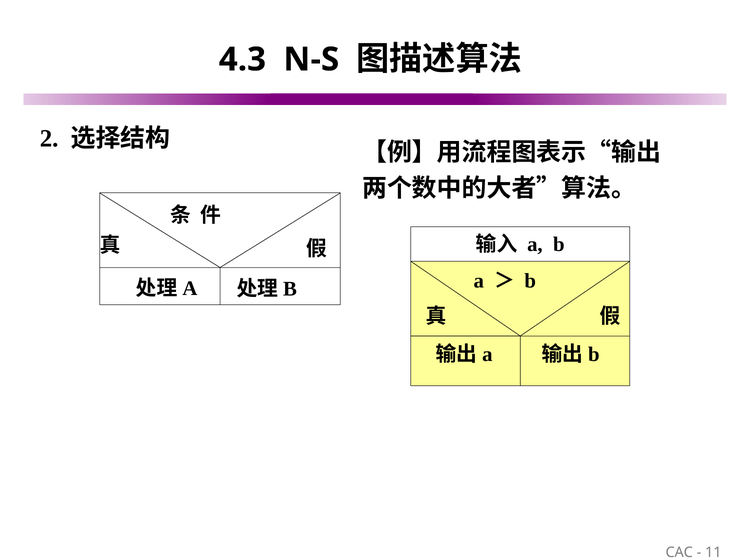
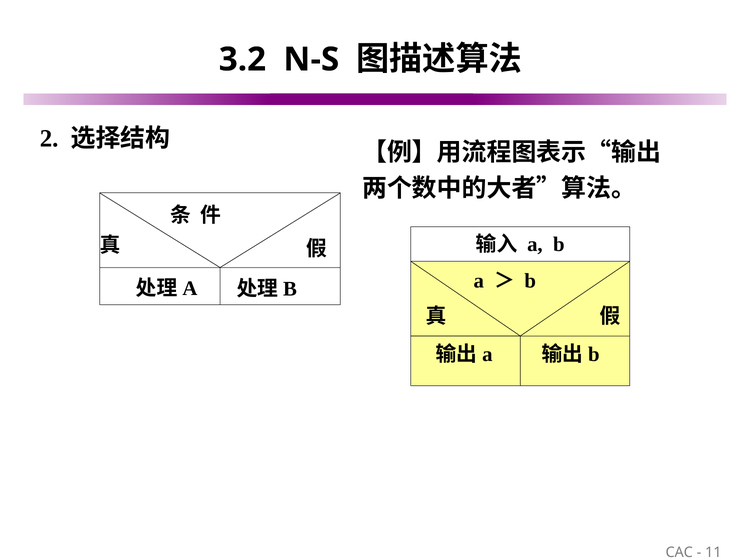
4.3: 4.3 -> 3.2
